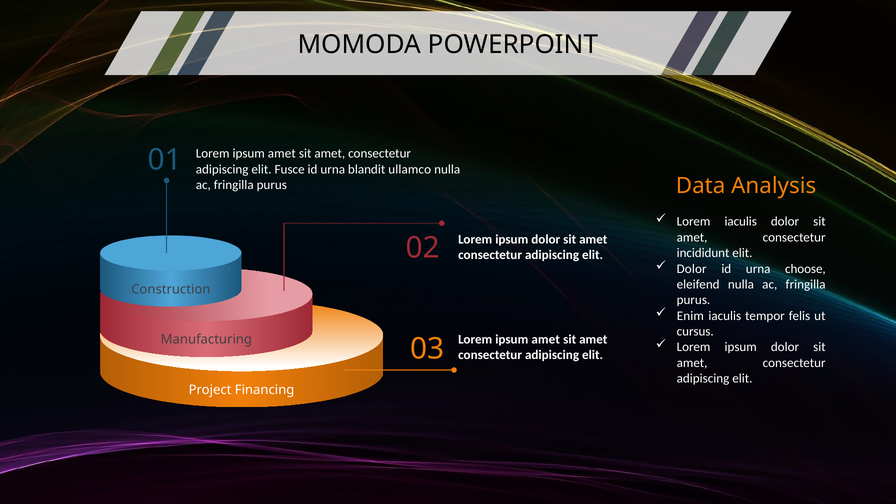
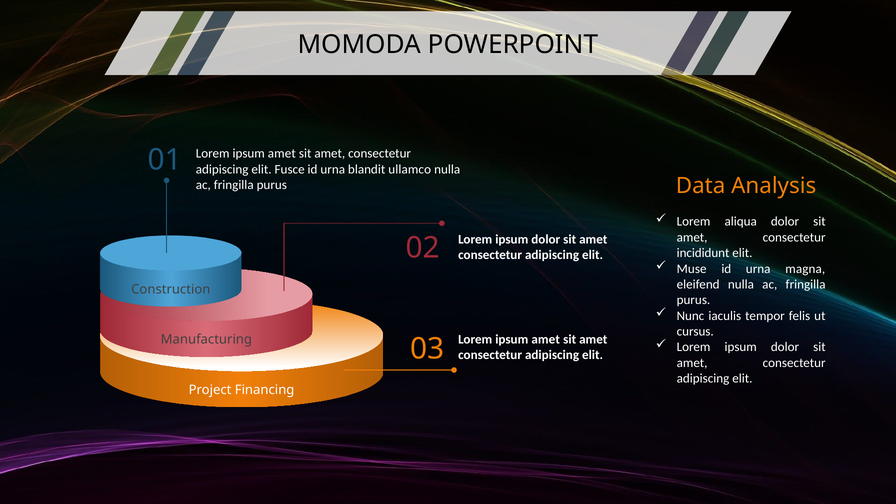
Lorem iaculis: iaculis -> aliqua
Dolor at (692, 269): Dolor -> Muse
choose: choose -> magna
Enim: Enim -> Nunc
